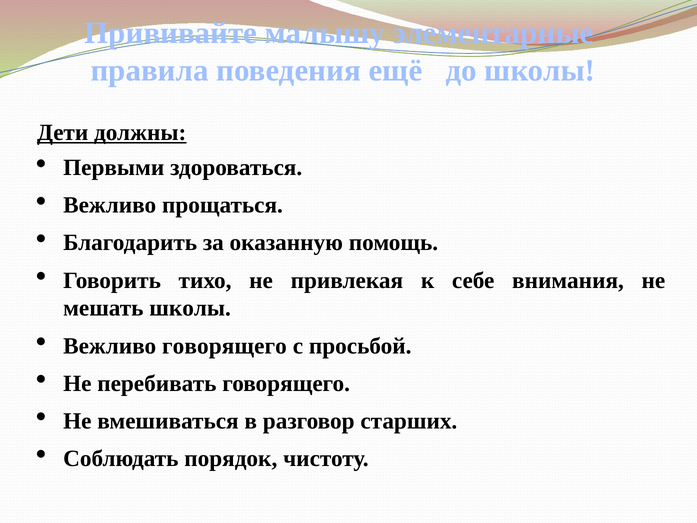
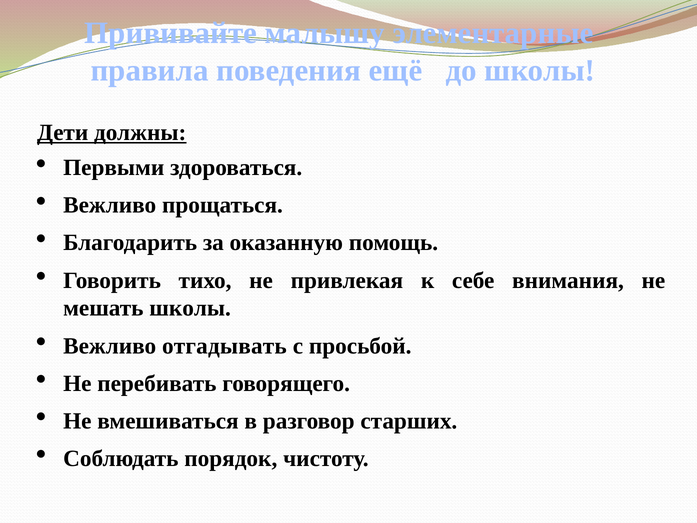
Вежливо говорящего: говорящего -> отгадывать
